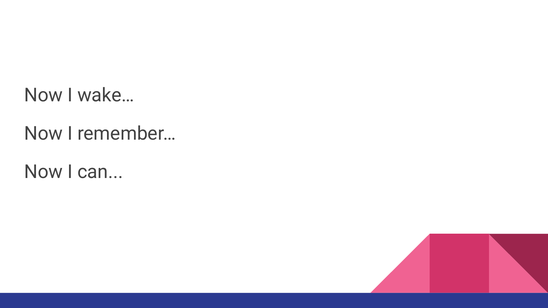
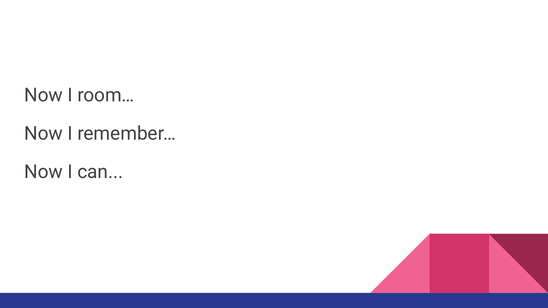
wake…: wake… -> room…
